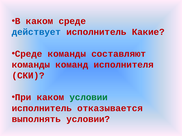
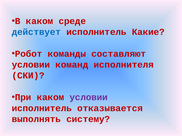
Среде at (29, 54): Среде -> Робот
команды at (31, 65): команды -> условии
условии at (89, 98) colour: green -> purple
выполнять условии: условии -> систему
